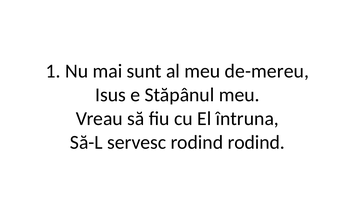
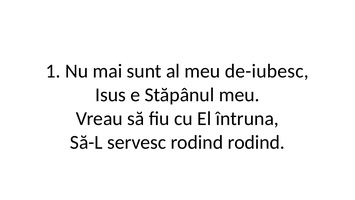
de-mereu: de-mereu -> de-iubesc
